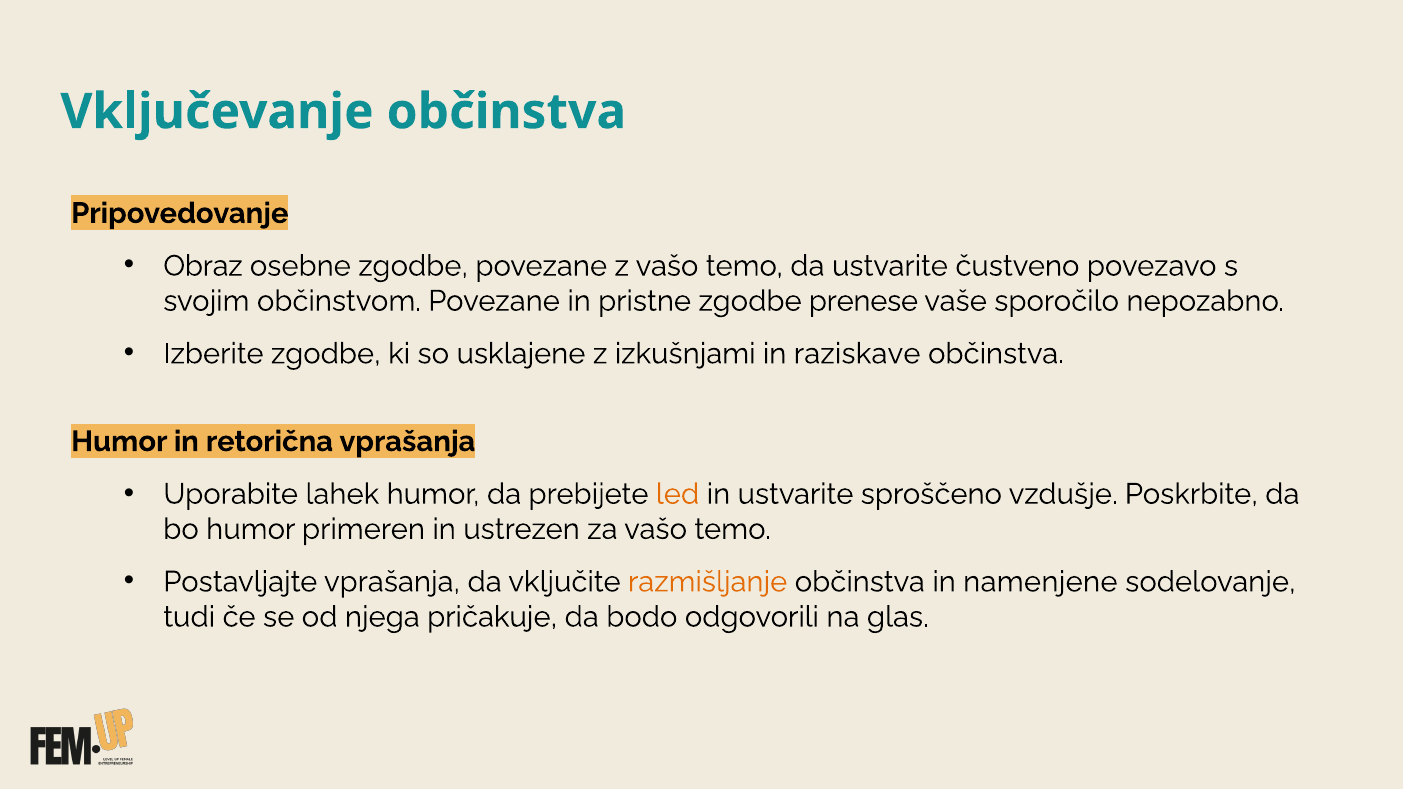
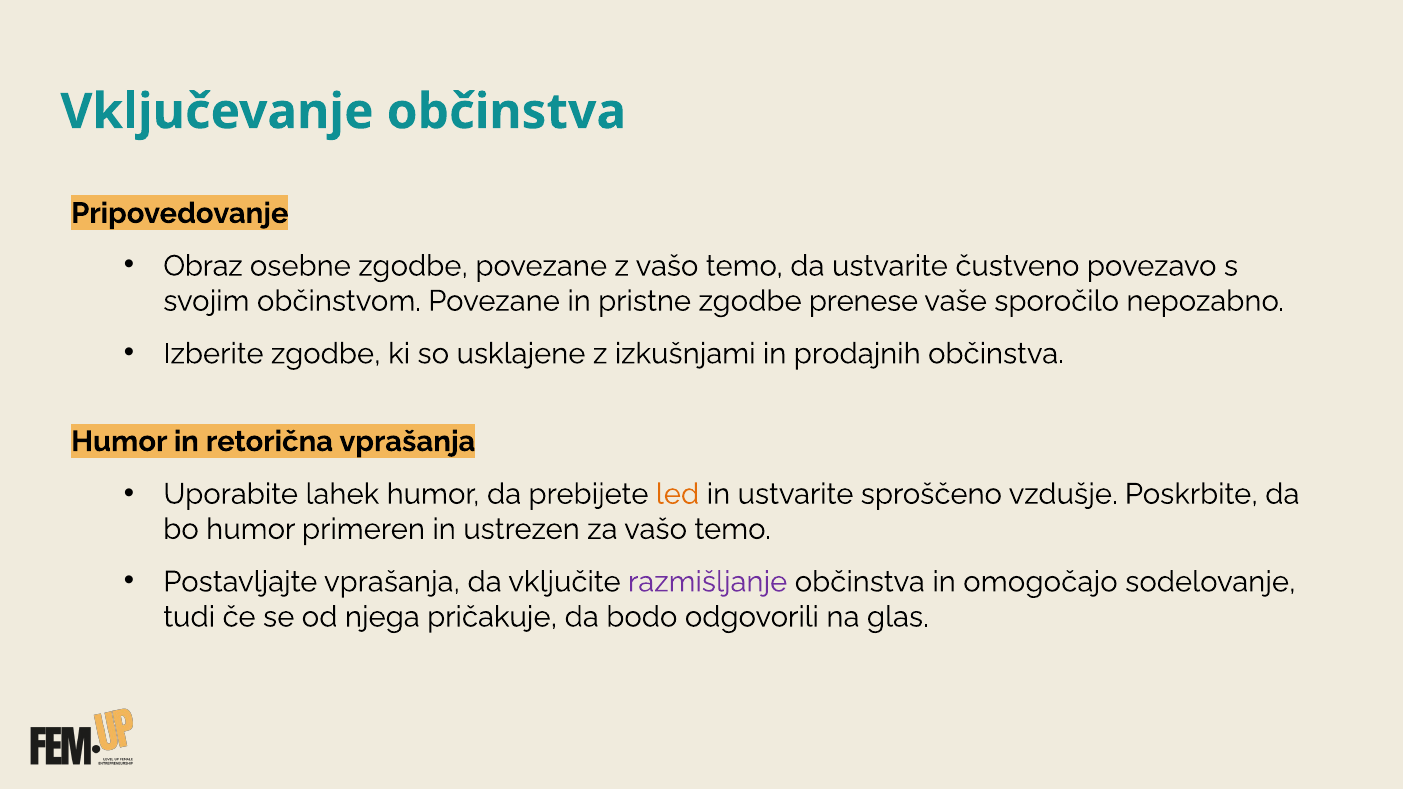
raziskave: raziskave -> prodajnih
razmišljanje colour: orange -> purple
namenjene: namenjene -> omogočajo
